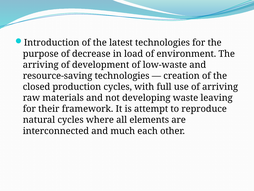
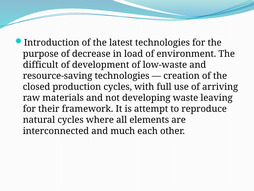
arriving at (41, 65): arriving -> difficult
